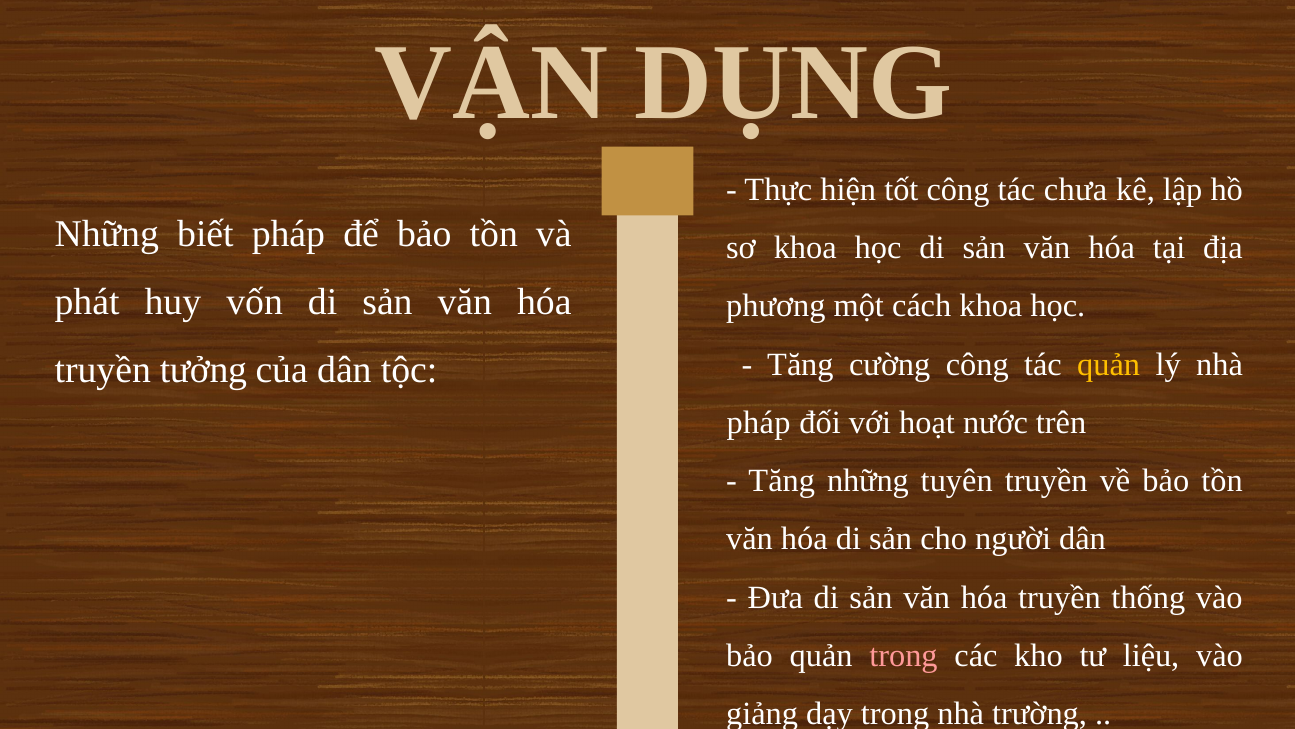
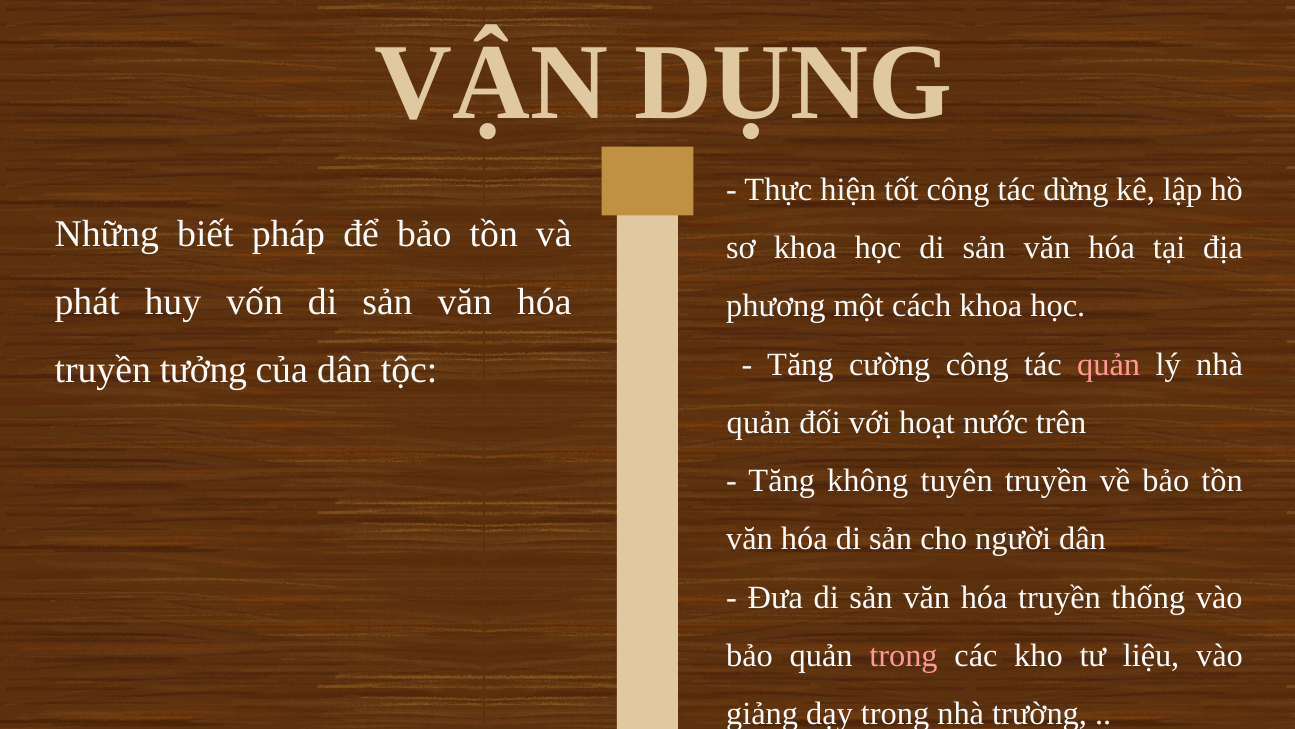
chưa: chưa -> dừng
quản at (1109, 364) colour: yellow -> pink
pháp at (759, 422): pháp -> quản
Tăng những: những -> không
